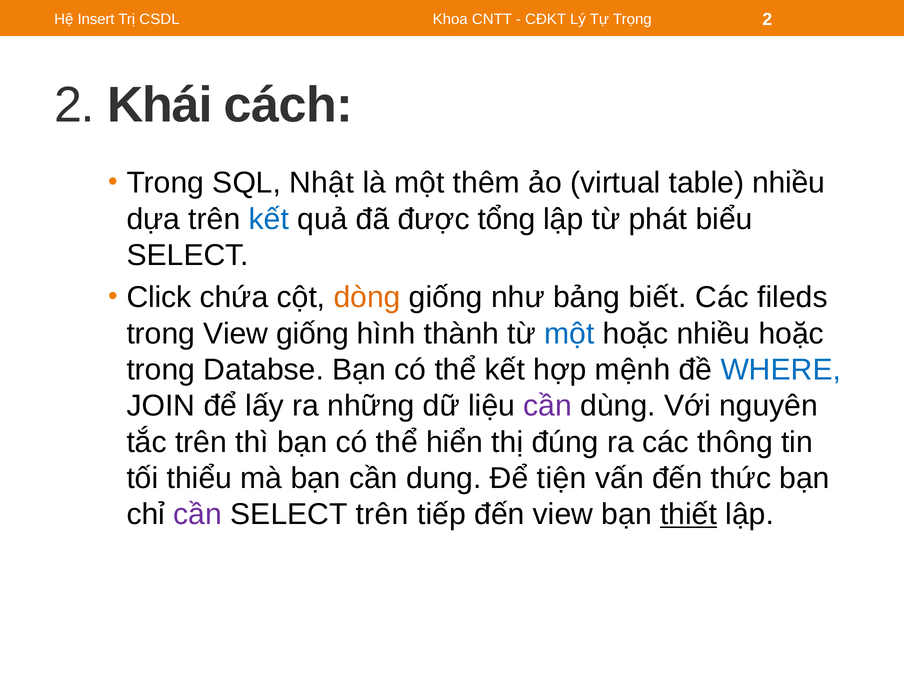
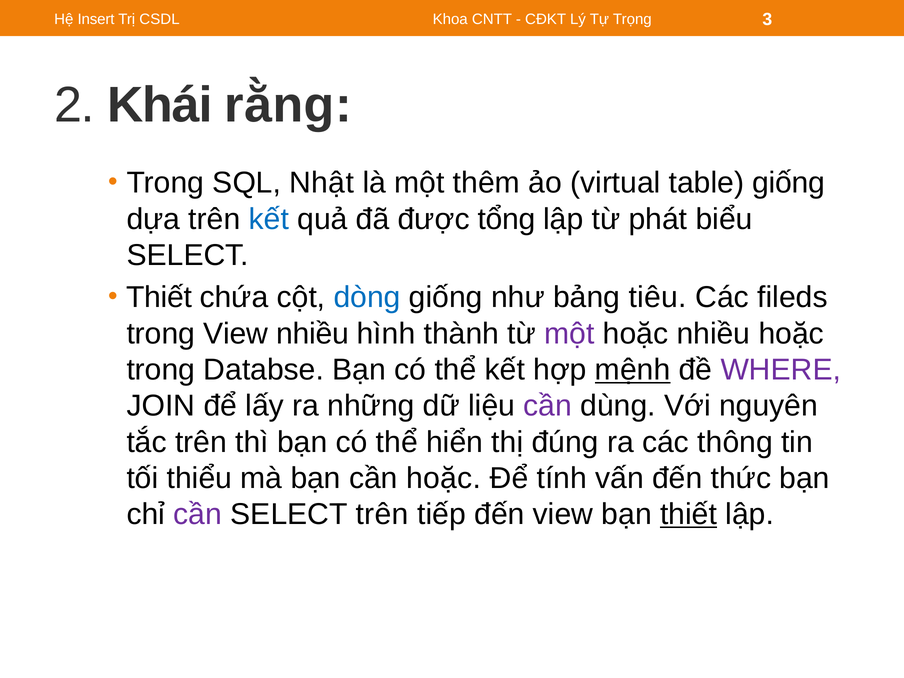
Trọng 2: 2 -> 3
cách: cách -> rằng
table nhiều: nhiều -> giống
Click at (159, 297): Click -> Thiết
dòng colour: orange -> blue
biết: biết -> tiêu
View giống: giống -> nhiều
một at (569, 334) colour: blue -> purple
mệnh underline: none -> present
WHERE colour: blue -> purple
cần dung: dung -> hoặc
tiện: tiện -> tính
